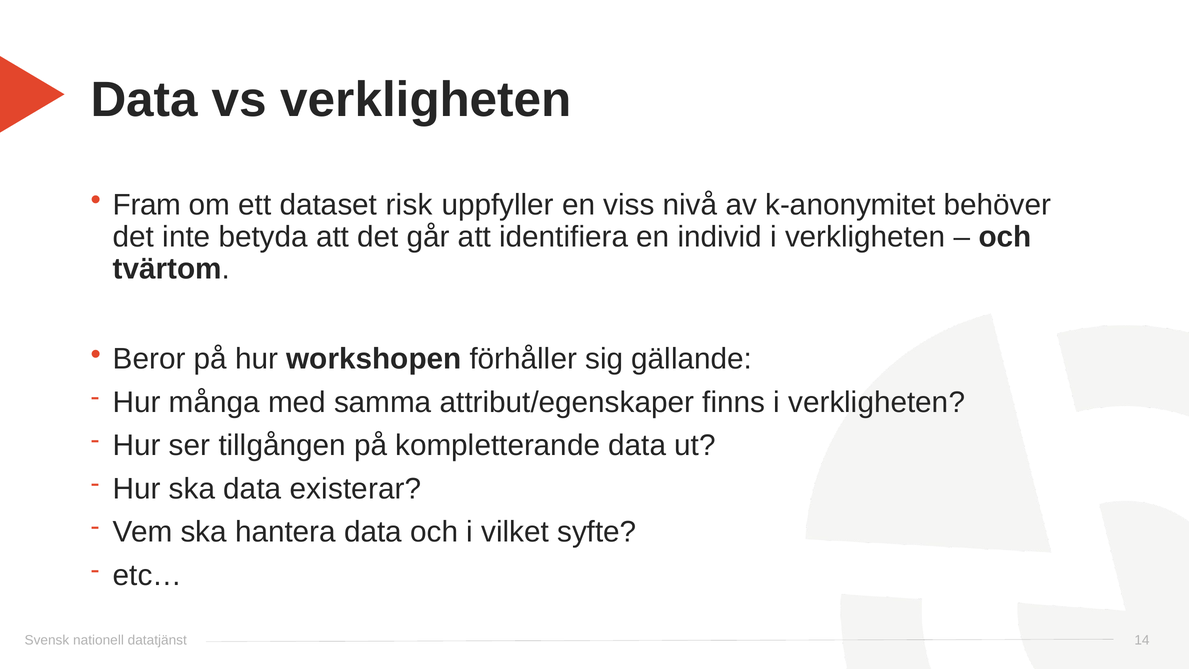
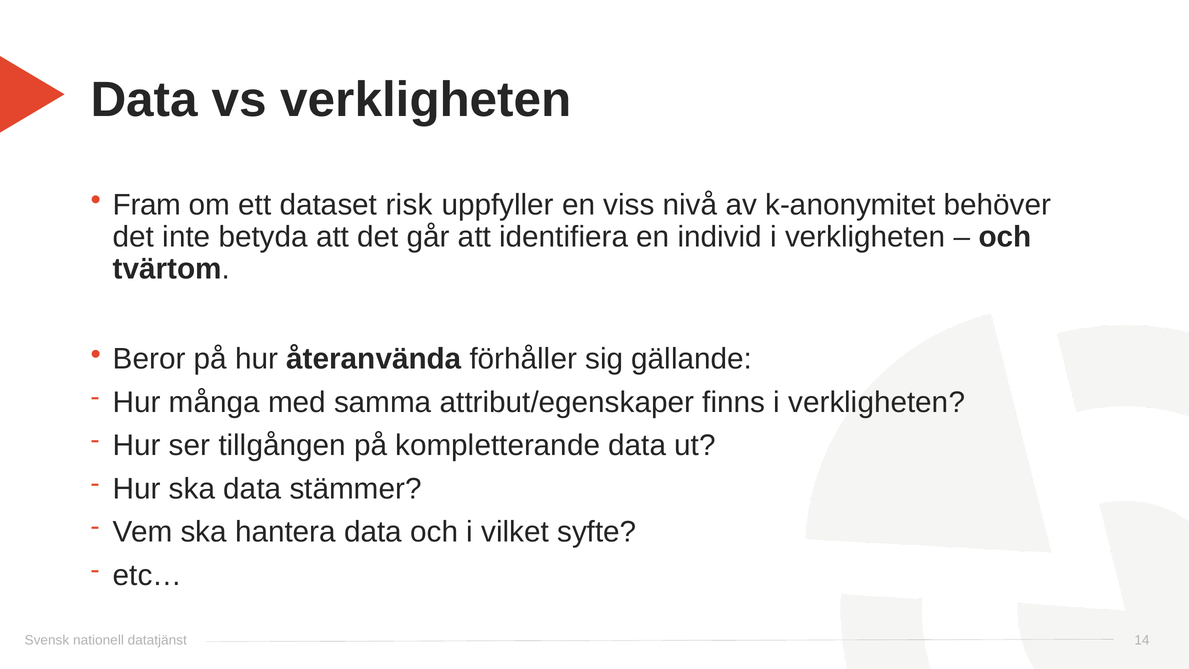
workshopen: workshopen -> återanvända
existerar: existerar -> stämmer
